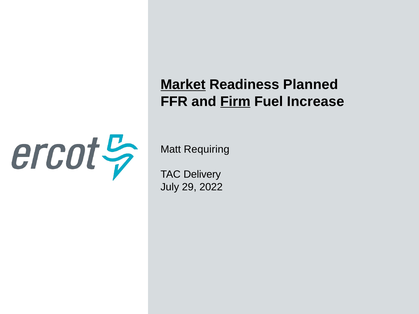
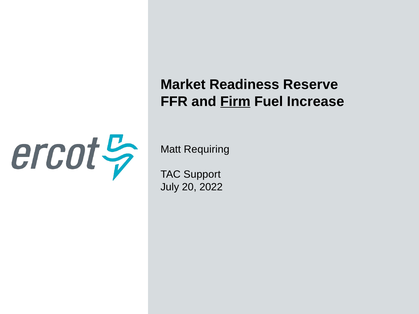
Market underline: present -> none
Planned: Planned -> Reserve
Delivery: Delivery -> Support
29: 29 -> 20
